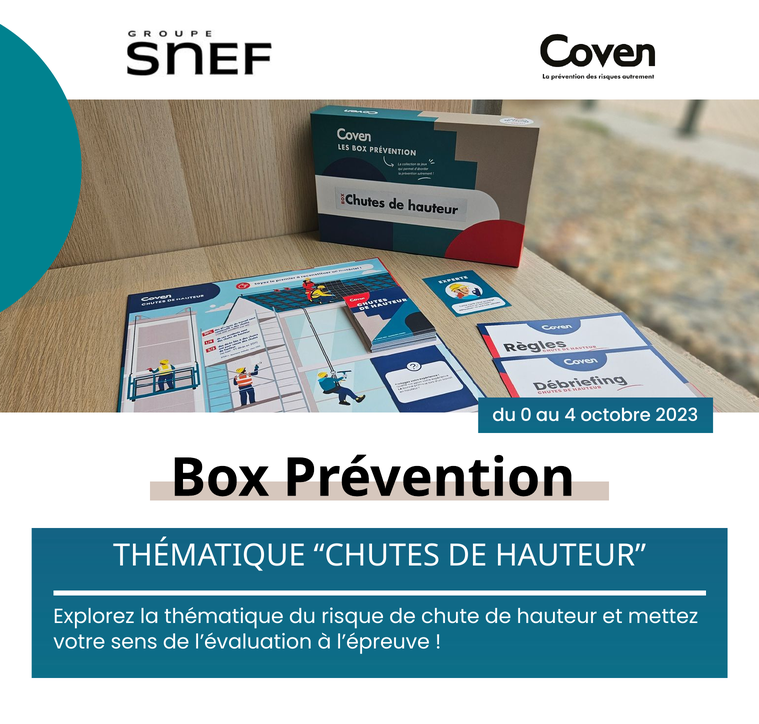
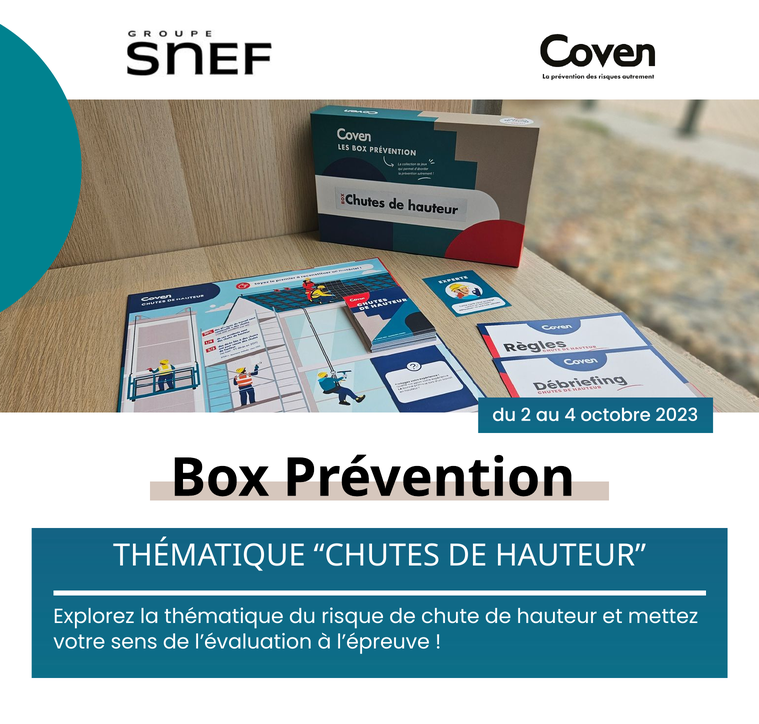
0: 0 -> 2
